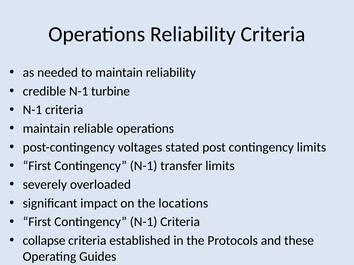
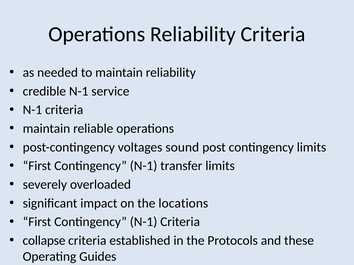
turbine: turbine -> service
stated: stated -> sound
